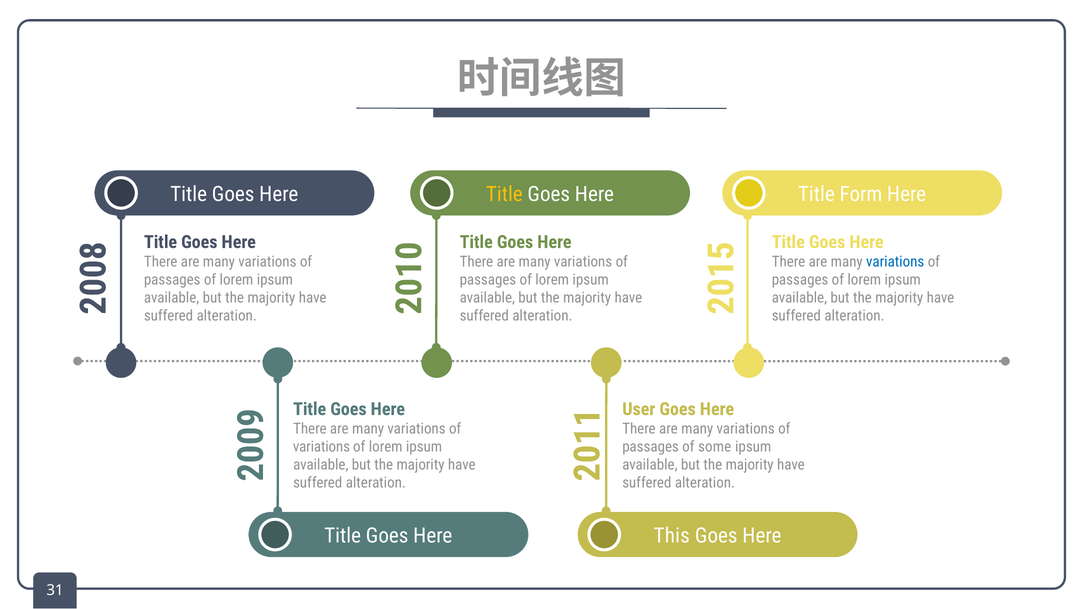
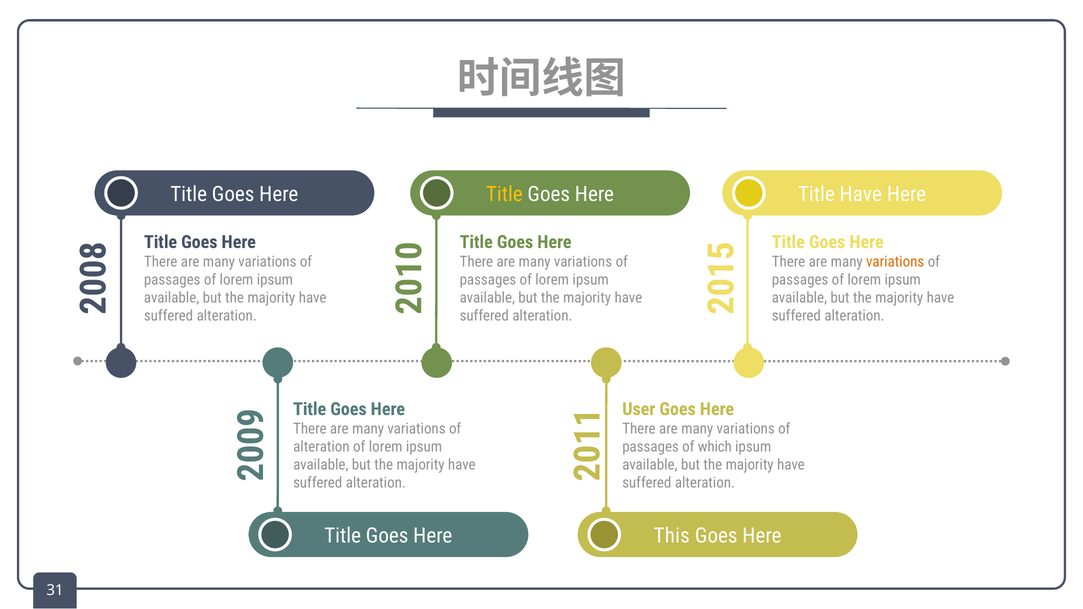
Title Form: Form -> Have
variations at (895, 262) colour: blue -> orange
variations at (321, 447): variations -> alteration
some: some -> which
